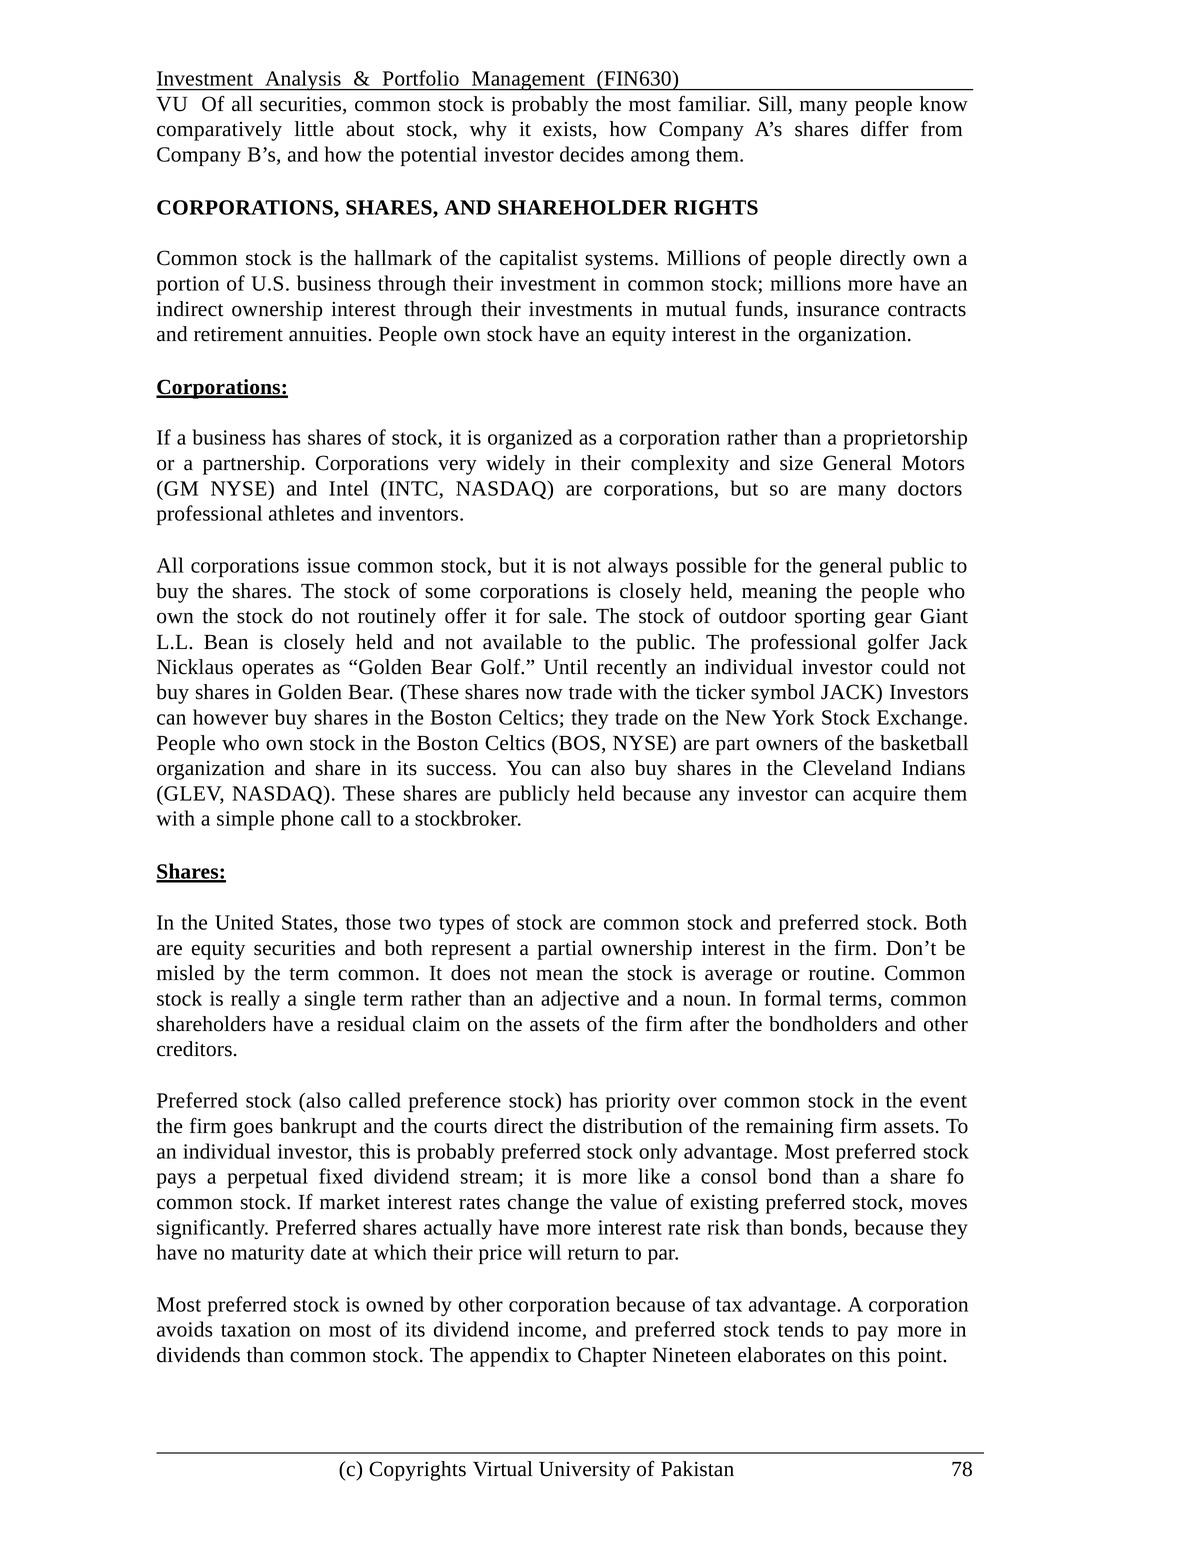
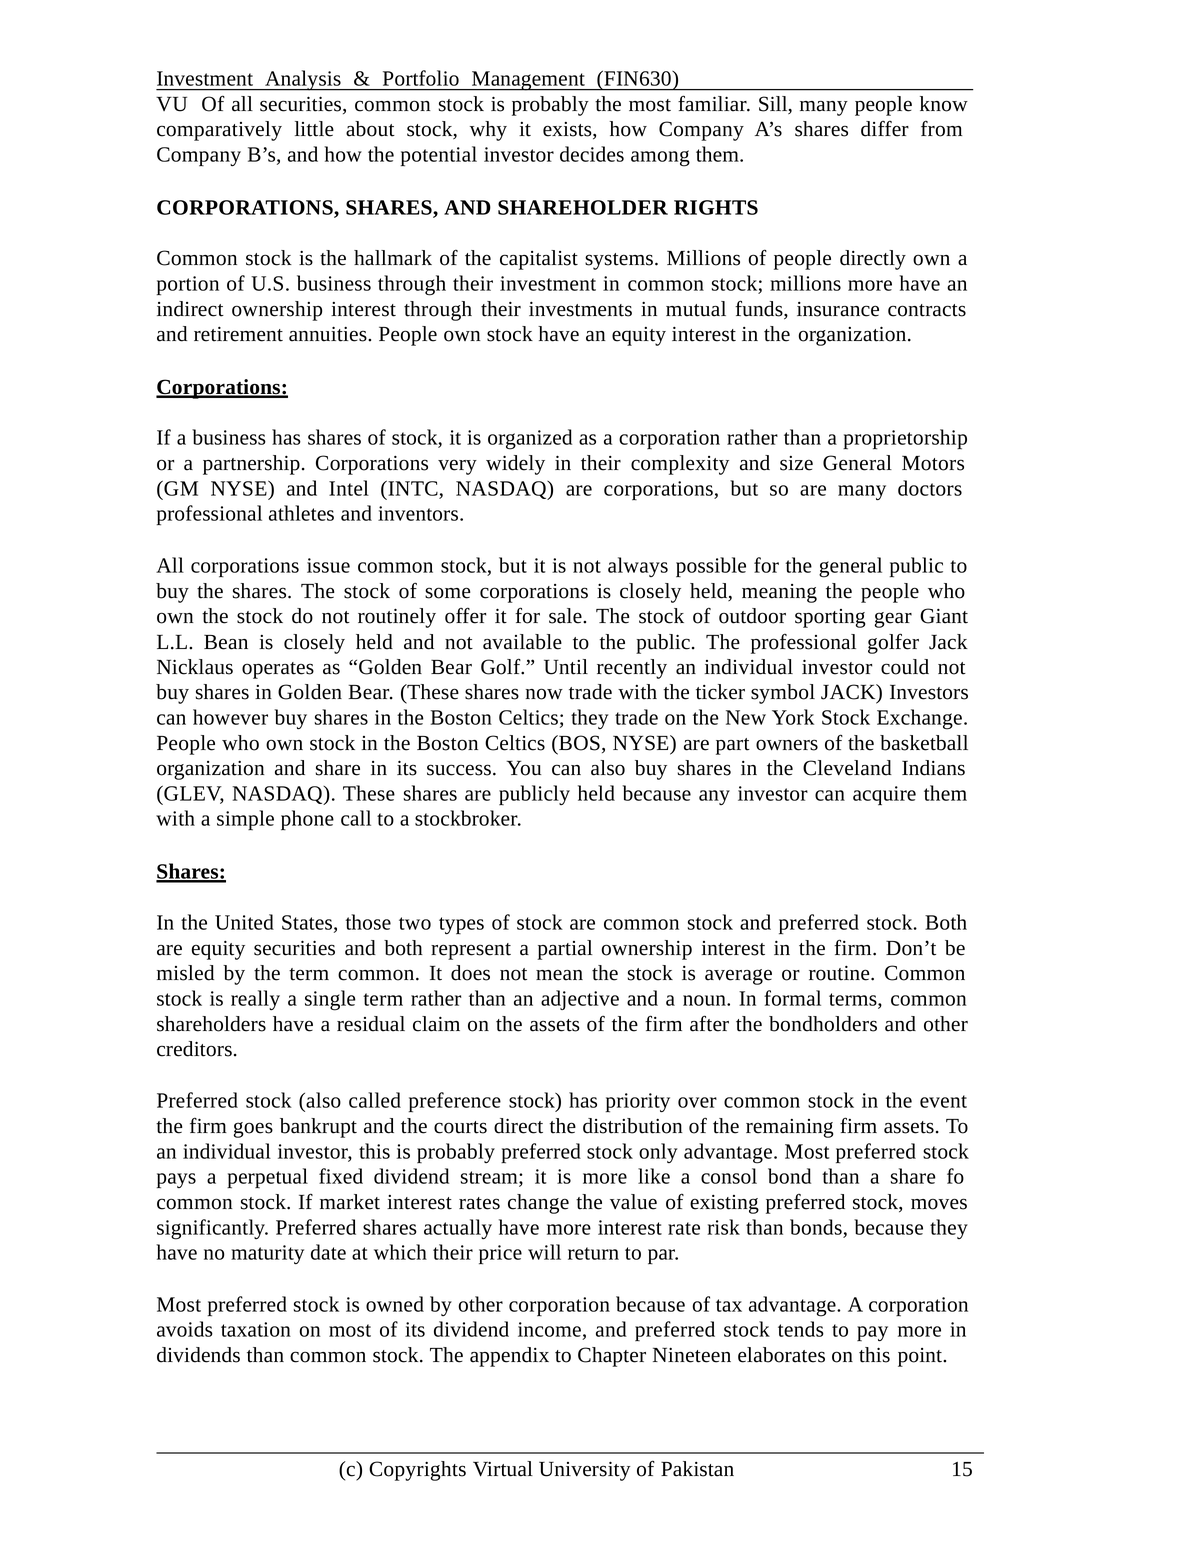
78: 78 -> 15
